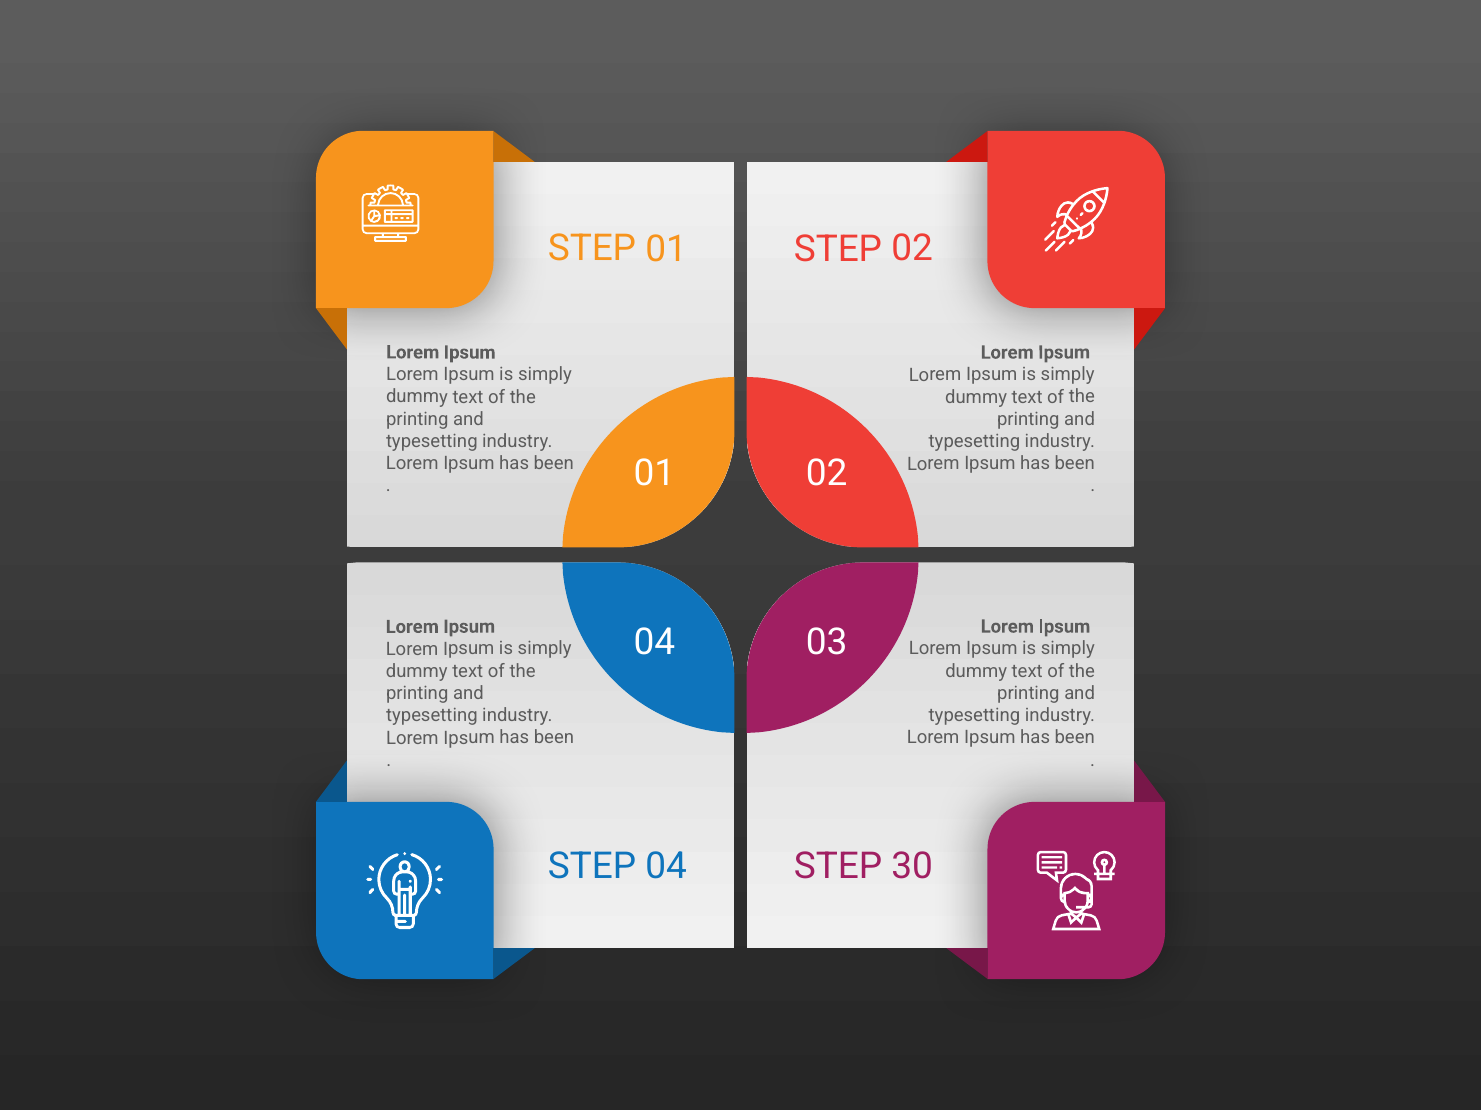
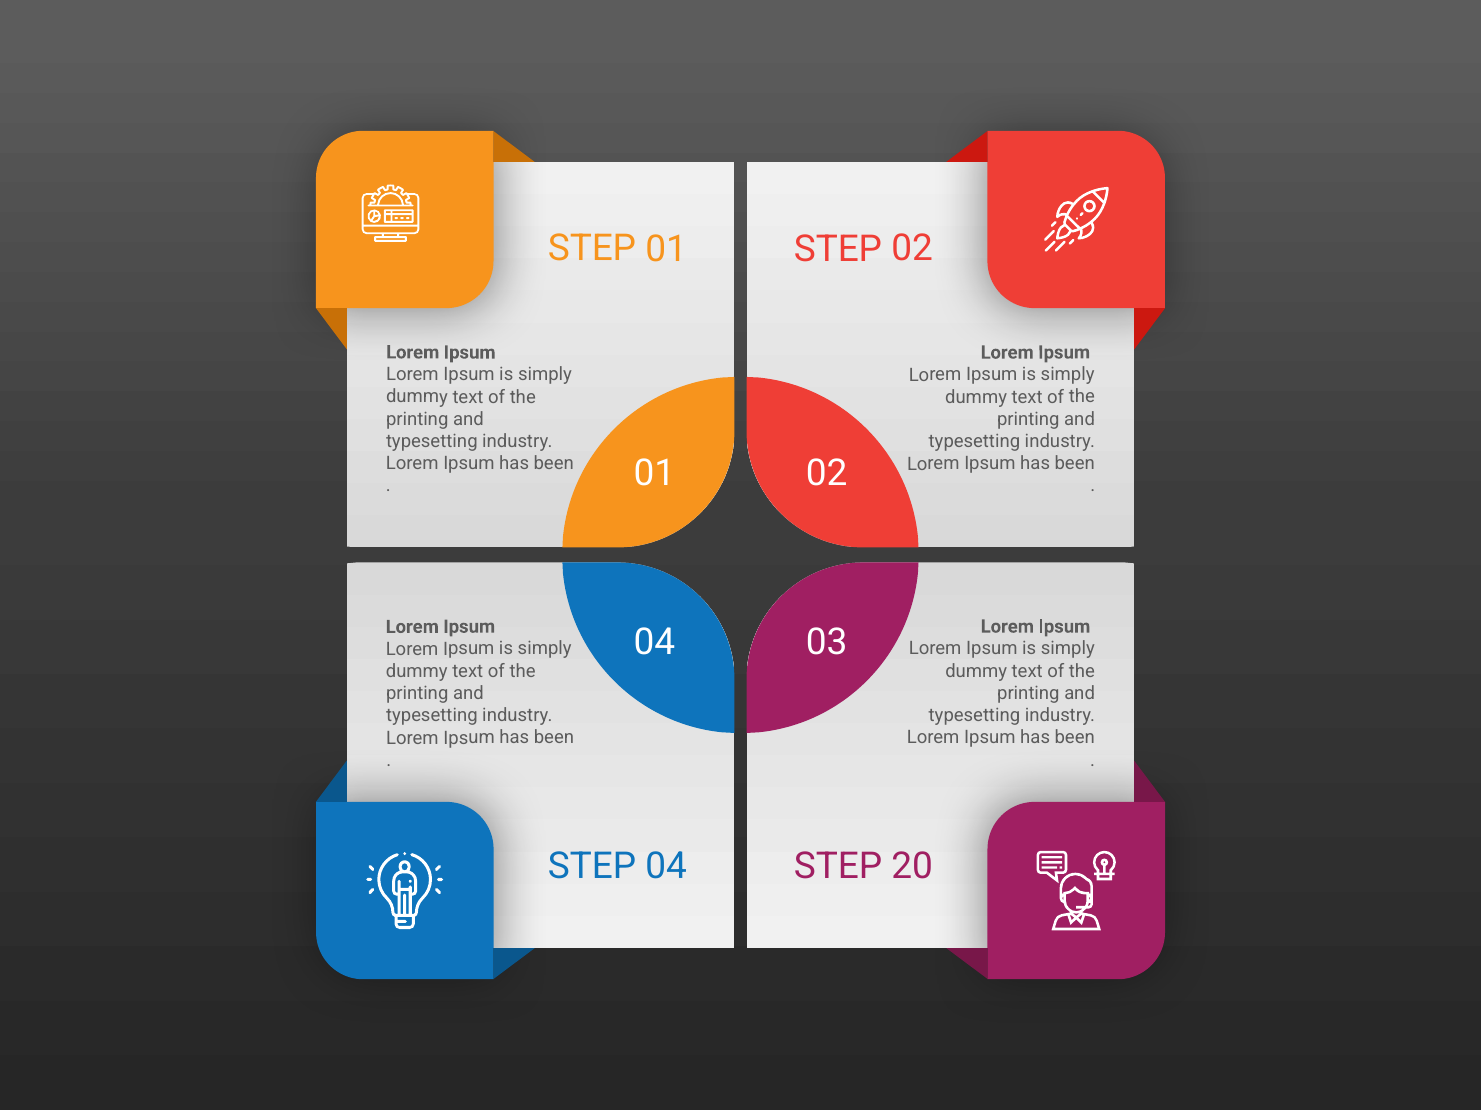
30: 30 -> 20
